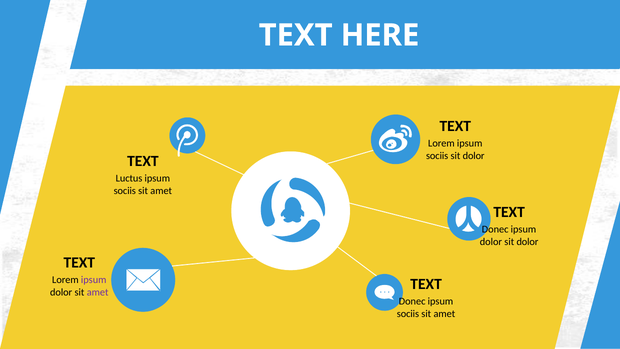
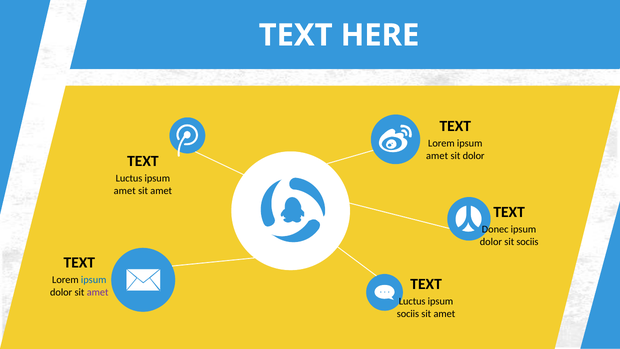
sociis at (437, 156): sociis -> amet
sociis at (125, 191): sociis -> amet
dolor sit dolor: dolor -> sociis
ipsum at (94, 280) colour: purple -> blue
Donec at (412, 301): Donec -> Luctus
